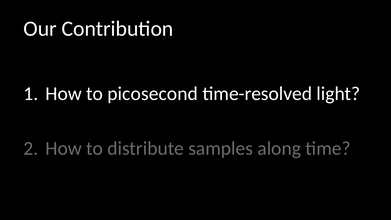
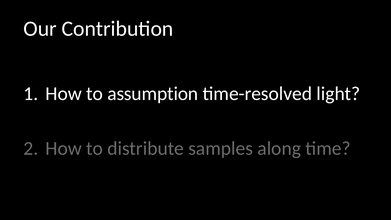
picosecond: picosecond -> assumption
